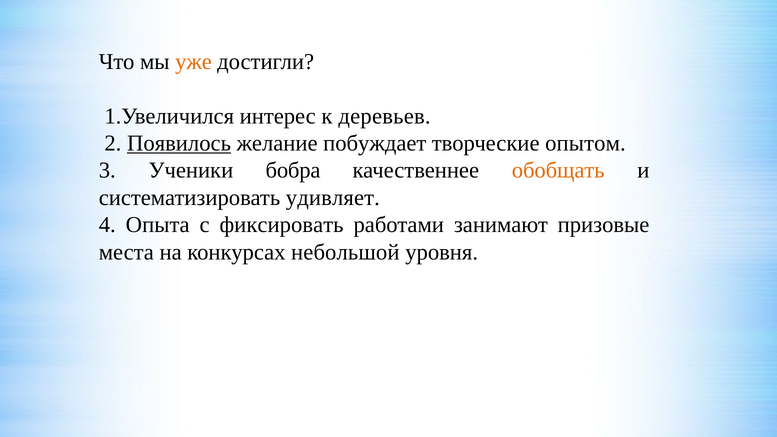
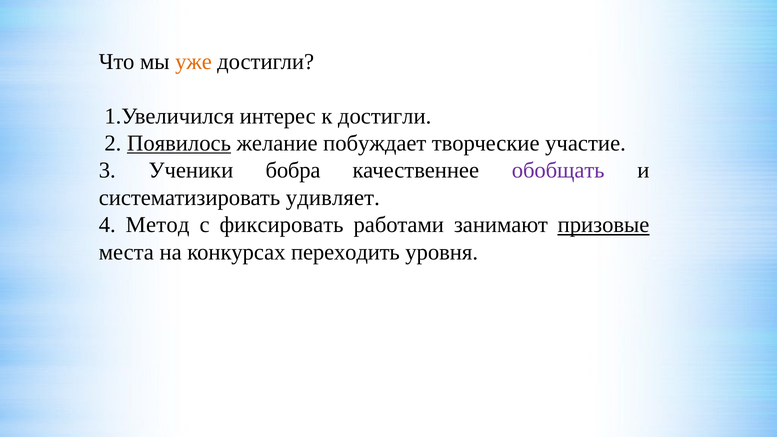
к деревьев: деревьев -> достигли
опытом: опытом -> участие
обобщать colour: orange -> purple
Опыта: Опыта -> Метод
призовые underline: none -> present
небольшой: небольшой -> переходить
